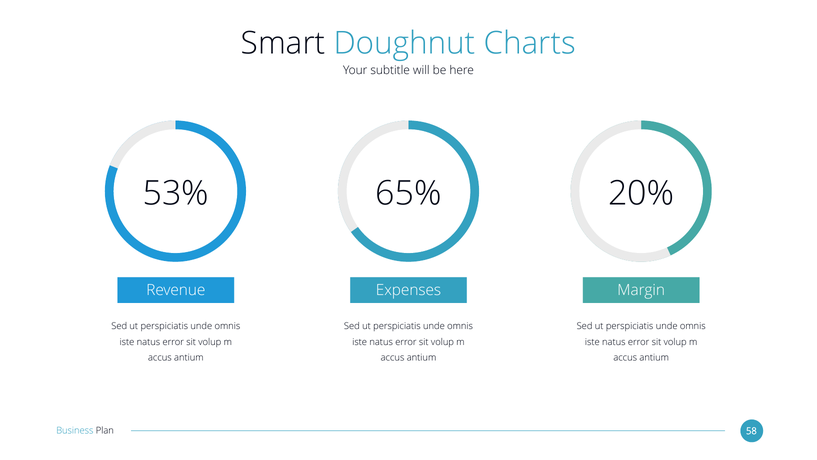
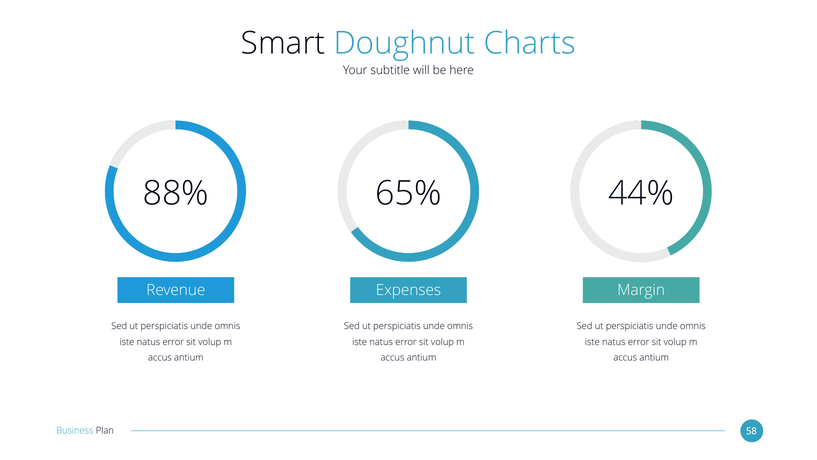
53%: 53% -> 88%
20%: 20% -> 44%
